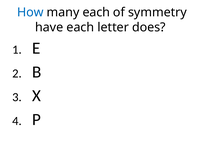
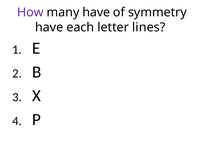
How colour: blue -> purple
many each: each -> have
does: does -> lines
